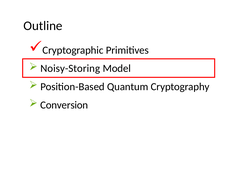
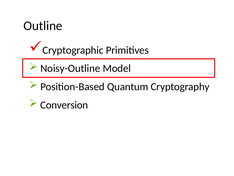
Noisy-Storing: Noisy-Storing -> Noisy-Outline
